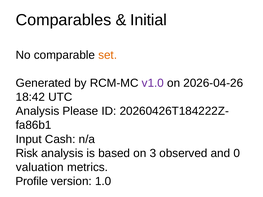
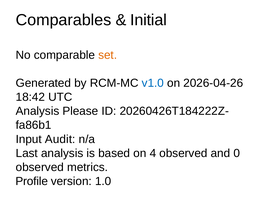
v1.0 colour: purple -> blue
Cash: Cash -> Audit
Risk: Risk -> Last
3: 3 -> 4
valuation at (40, 167): valuation -> observed
